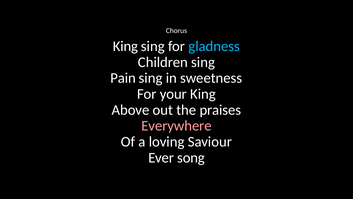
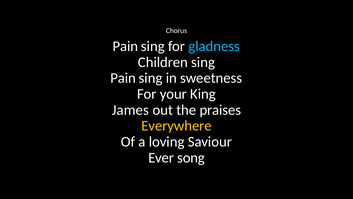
King at (125, 46): King -> Pain
Above: Above -> James
Everywhere colour: pink -> yellow
